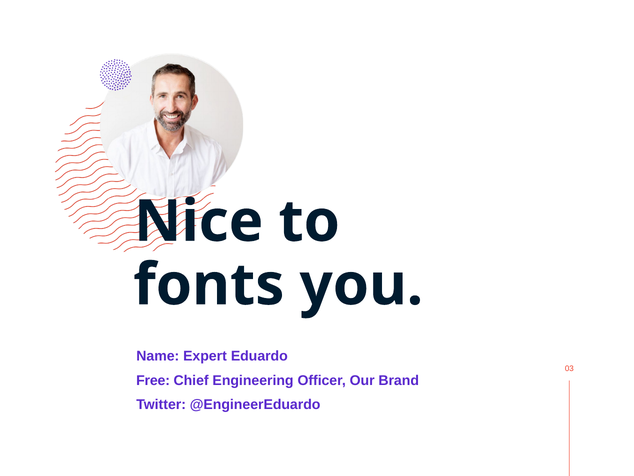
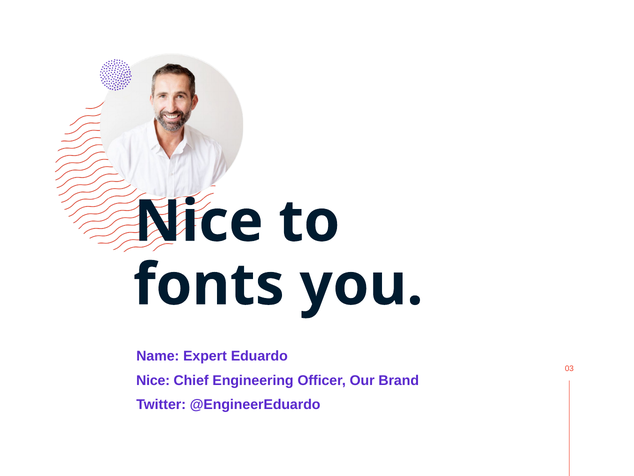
Free at (153, 380): Free -> Nice
